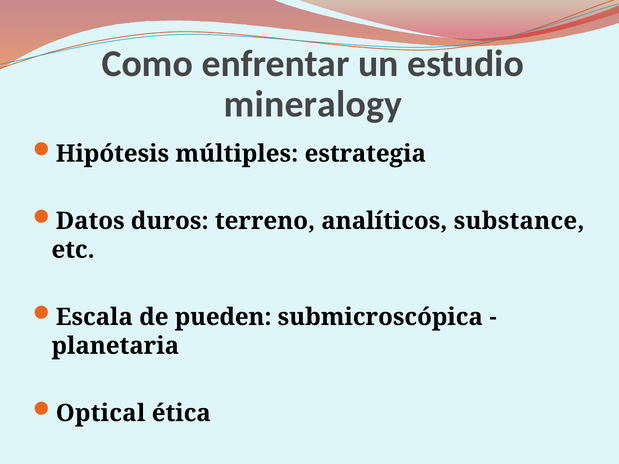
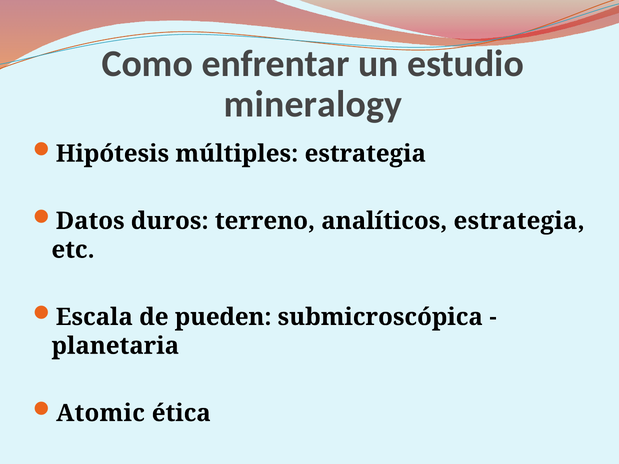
analíticos substance: substance -> estrategia
Optical: Optical -> Atomic
